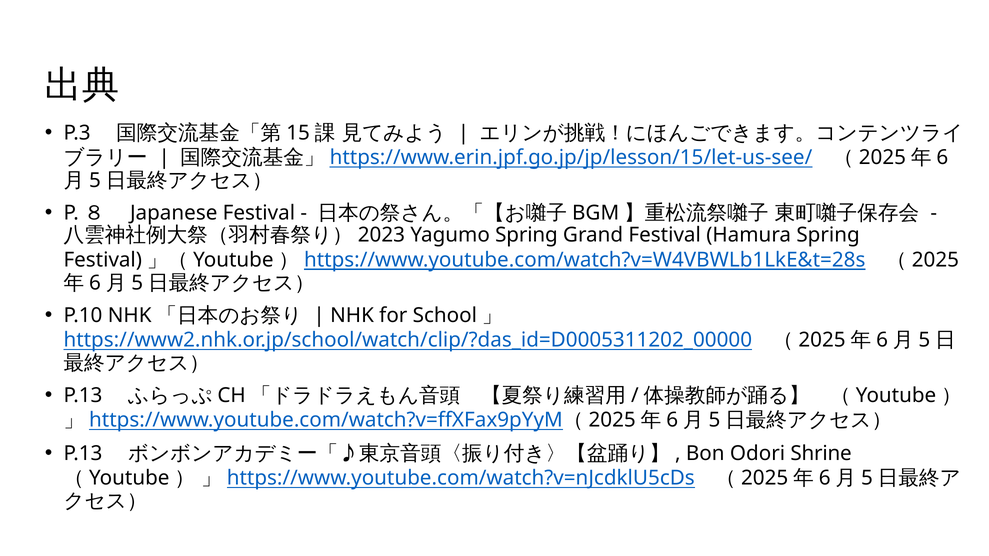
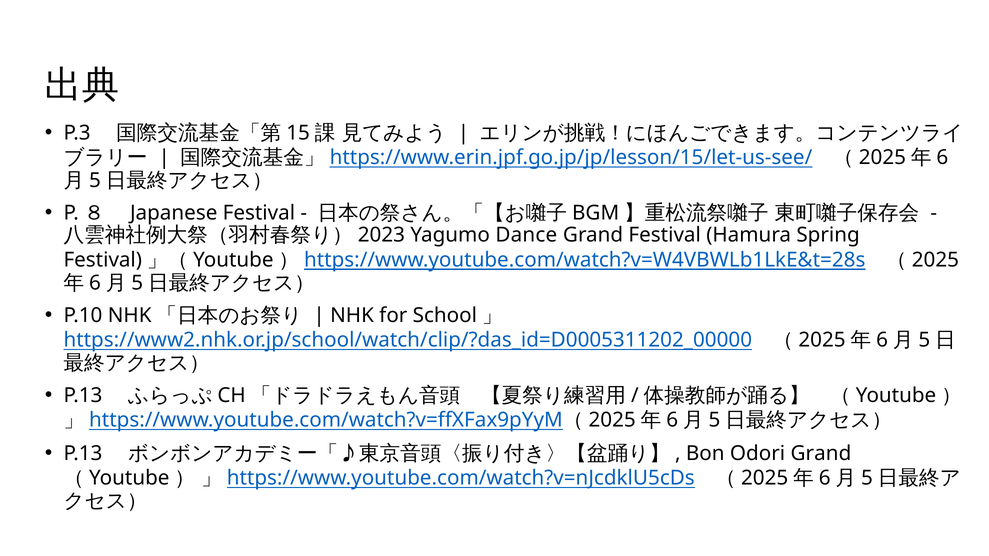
Yagumo Spring: Spring -> Dance
Odori Shrine: Shrine -> Grand
